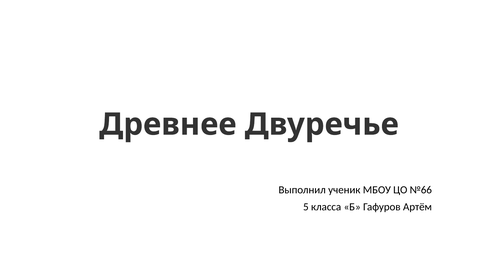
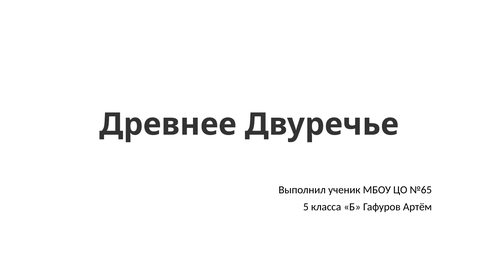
№66: №66 -> №65
